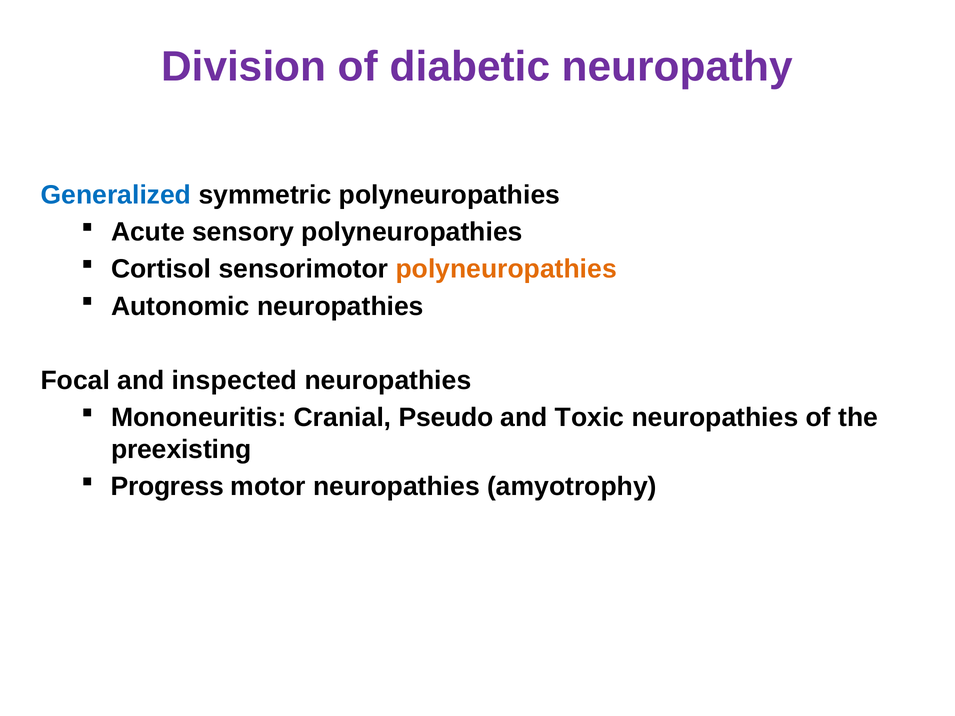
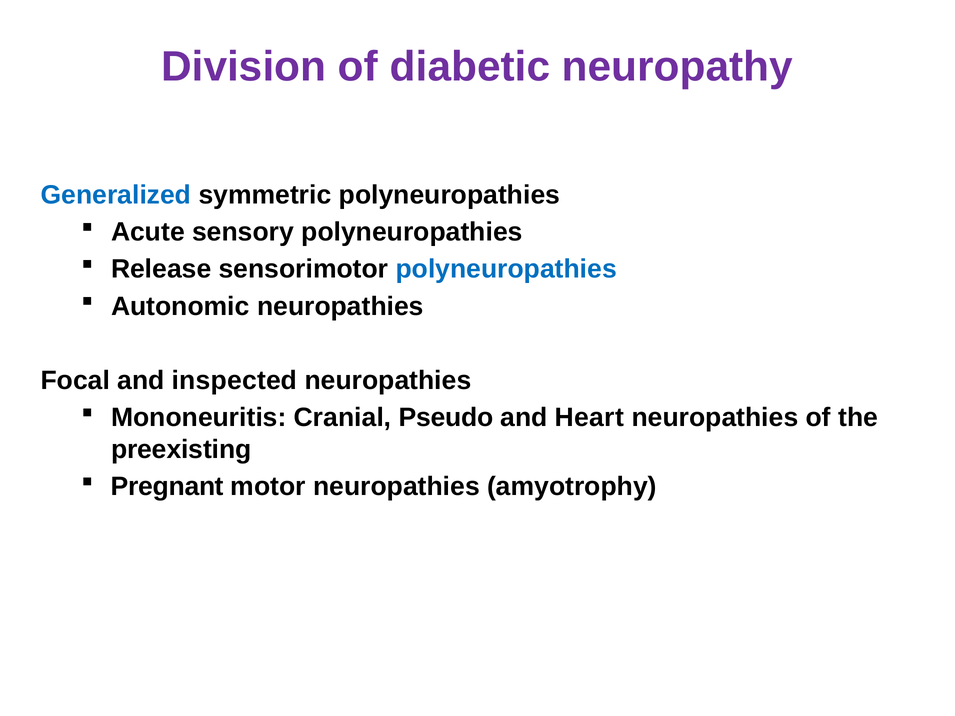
Cortisol: Cortisol -> Release
polyneuropathies at (506, 269) colour: orange -> blue
Toxic: Toxic -> Heart
Progress: Progress -> Pregnant
